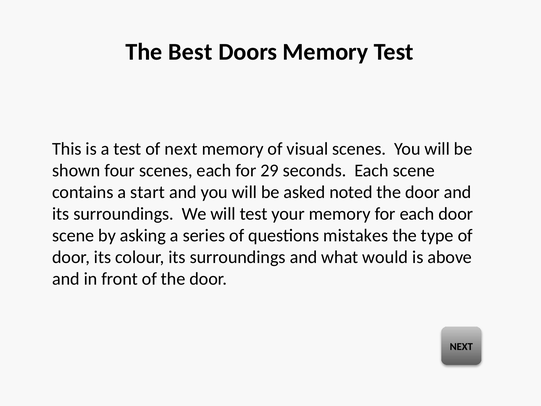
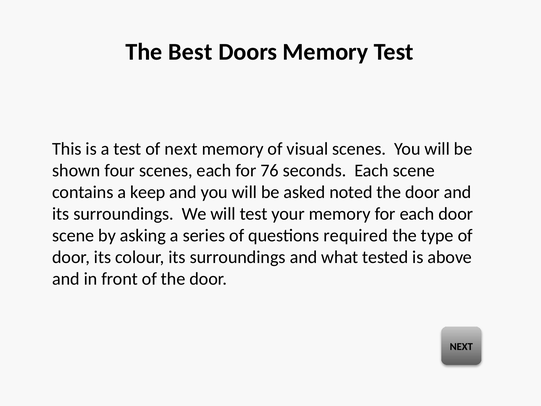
29: 29 -> 76
start: start -> keep
mistakes: mistakes -> required
would: would -> tested
